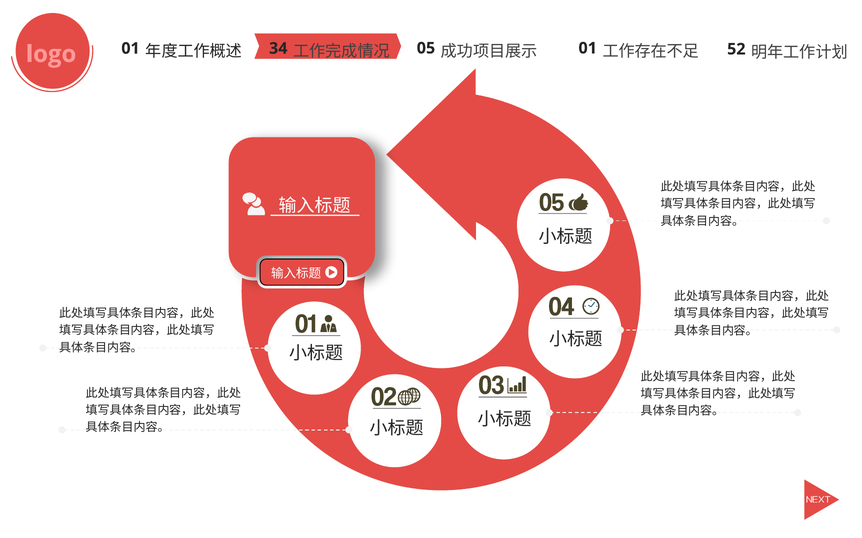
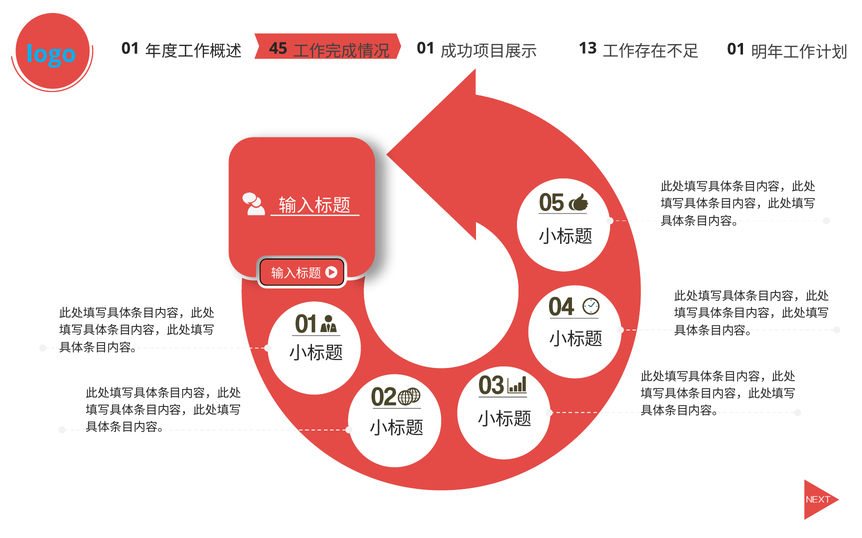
logo colour: pink -> light blue
34: 34 -> 45
05 at (426, 48): 05 -> 01
01 at (588, 48): 01 -> 13
52 at (736, 49): 52 -> 01
